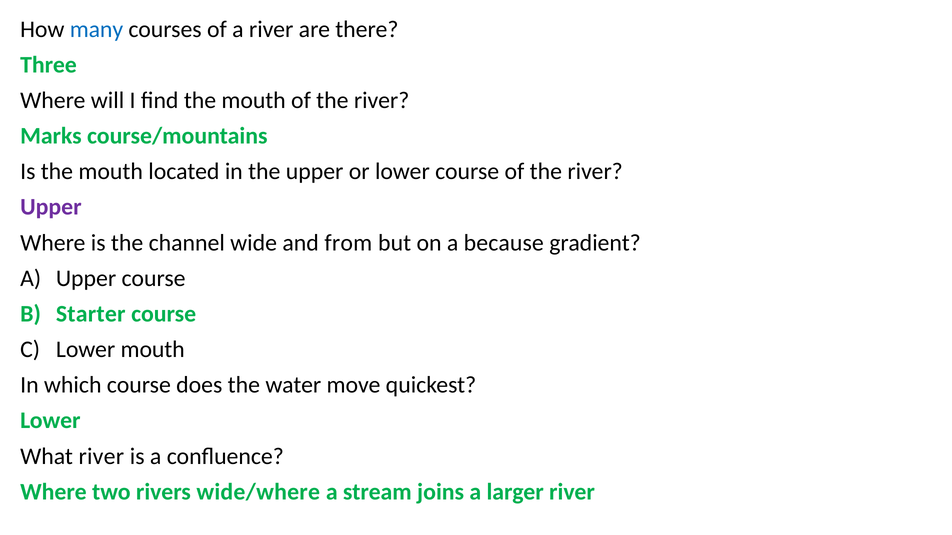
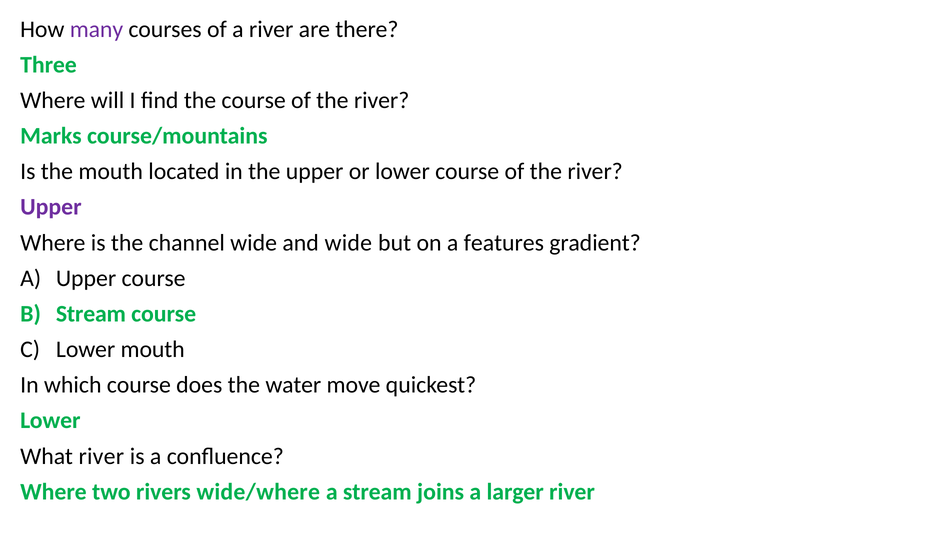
many colour: blue -> purple
find the mouth: mouth -> course
and from: from -> wide
because: because -> features
Starter at (91, 314): Starter -> Stream
